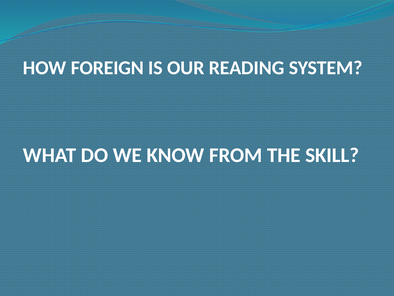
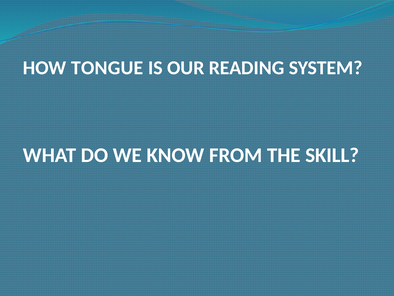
FOREIGN: FOREIGN -> TONGUE
